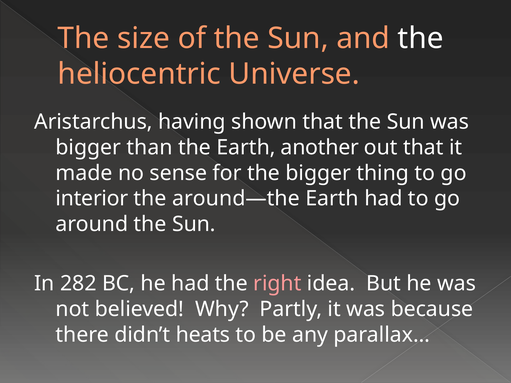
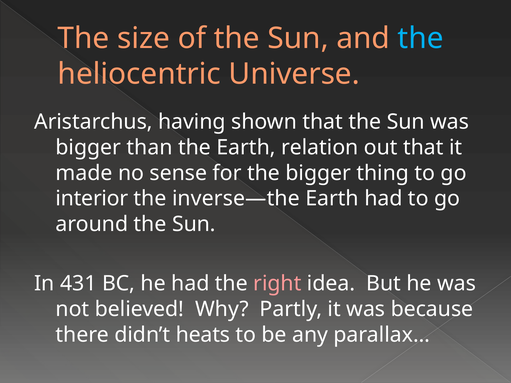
the at (421, 38) colour: white -> light blue
another: another -> relation
around—the: around—the -> inverse—the
282: 282 -> 431
